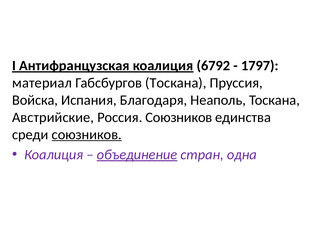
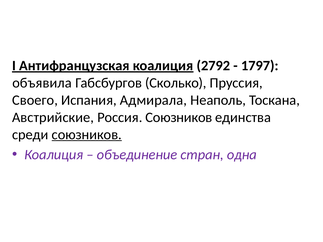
6792: 6792 -> 2792
материал: материал -> объявила
Габсбургов Тоскана: Тоскана -> Сколько
Войска: Войска -> Своего
Благодаря: Благодаря -> Адмирала
объединение underline: present -> none
